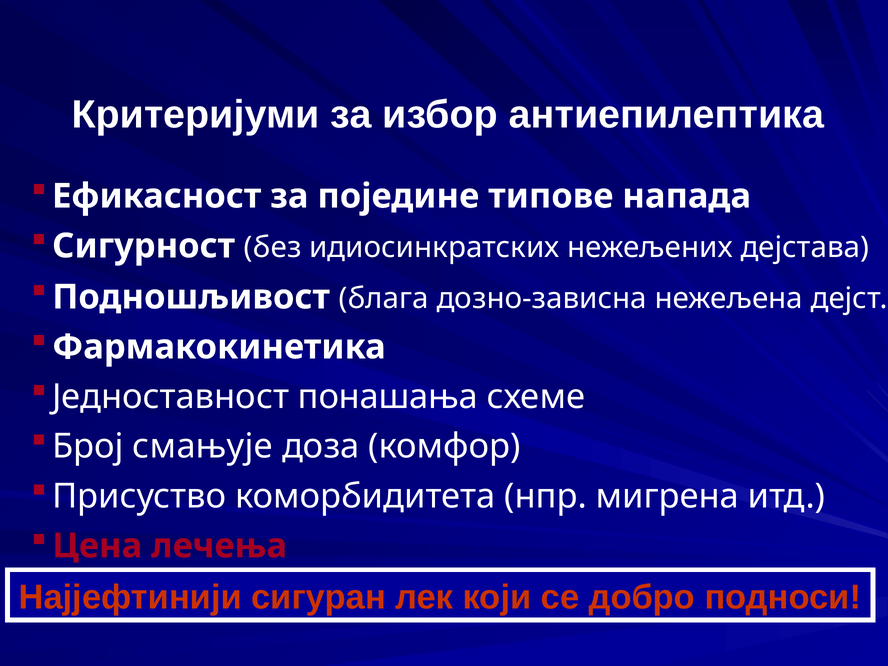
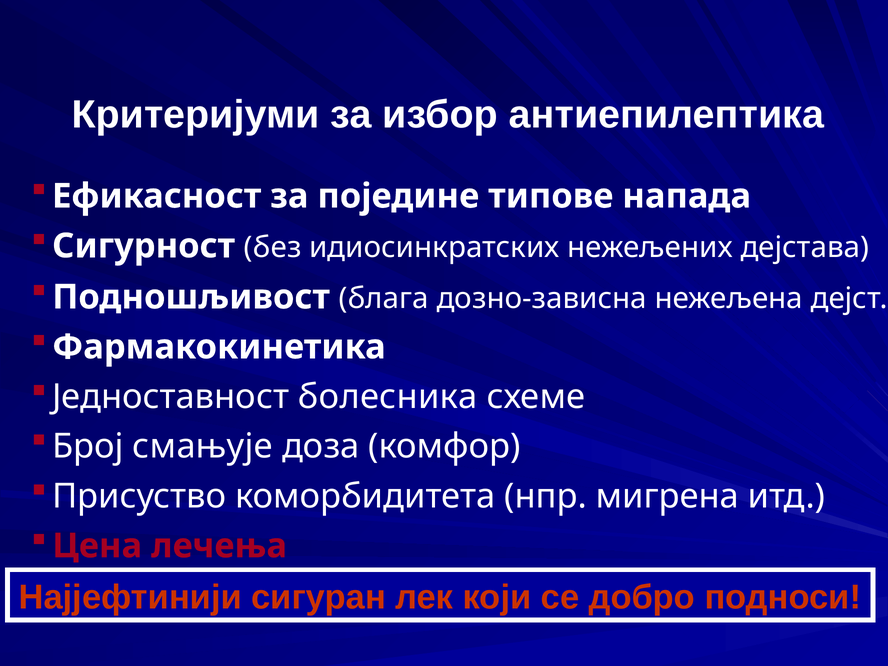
понашања: понашања -> болесника
